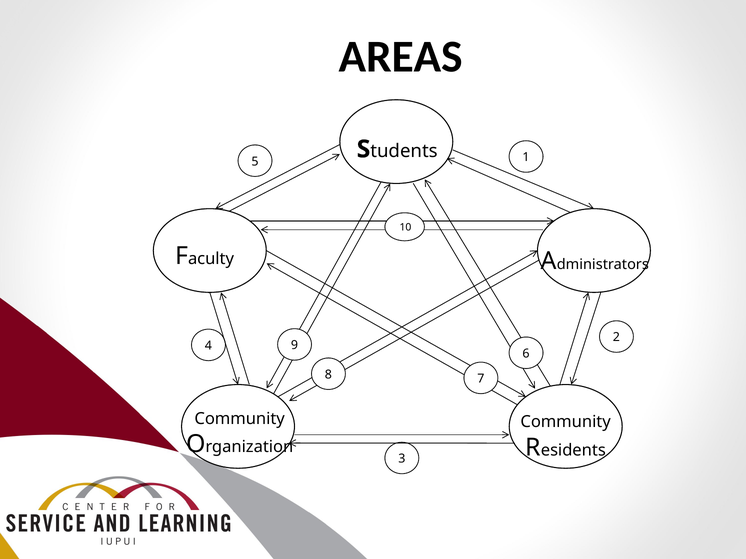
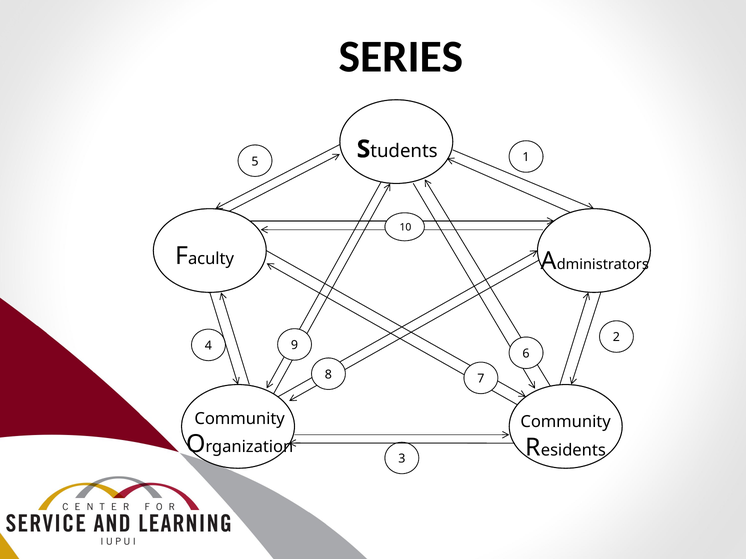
AREAS: AREAS -> SERIES
